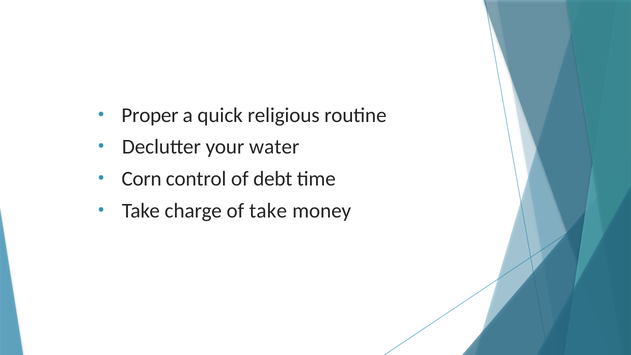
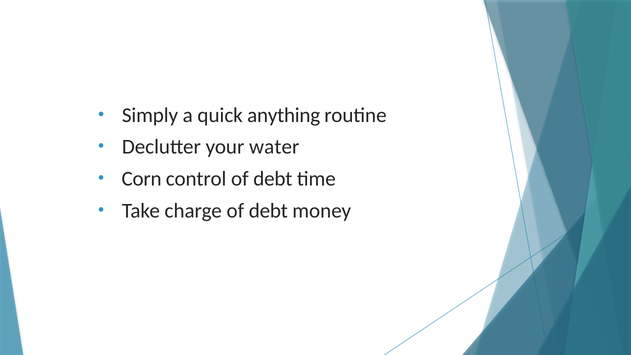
Proper: Proper -> Simply
religious: religious -> anything
charge of take: take -> debt
